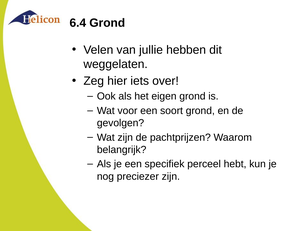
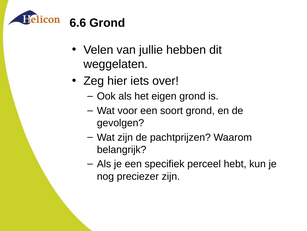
6.4: 6.4 -> 6.6
